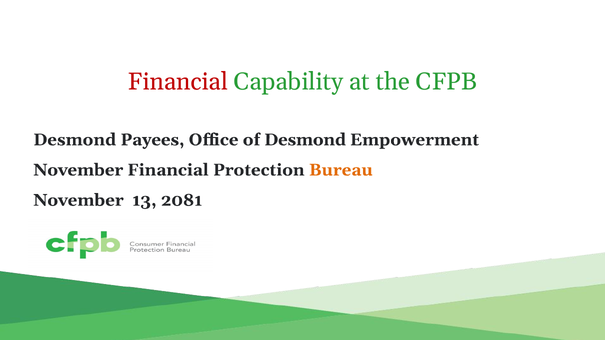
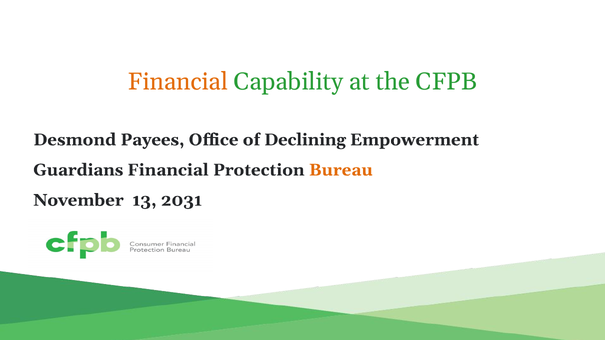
Financial at (178, 82) colour: red -> orange
of Desmond: Desmond -> Declining
November at (78, 170): November -> Guardians
2081: 2081 -> 2031
